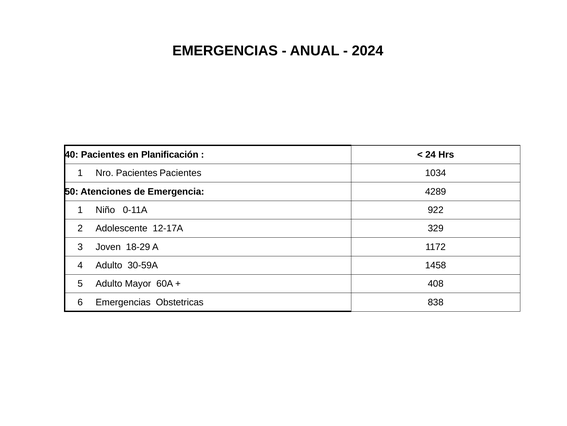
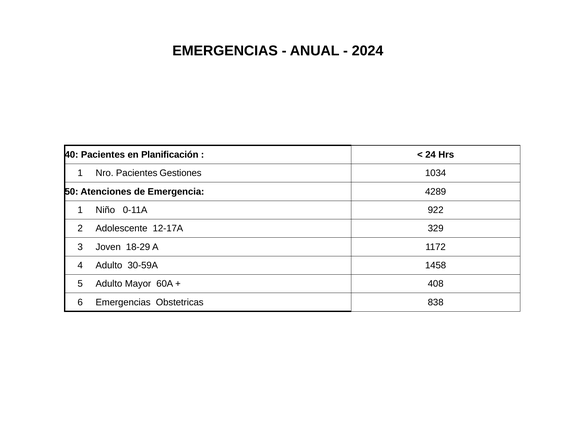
Pacientes Pacientes: Pacientes -> Gestiones
